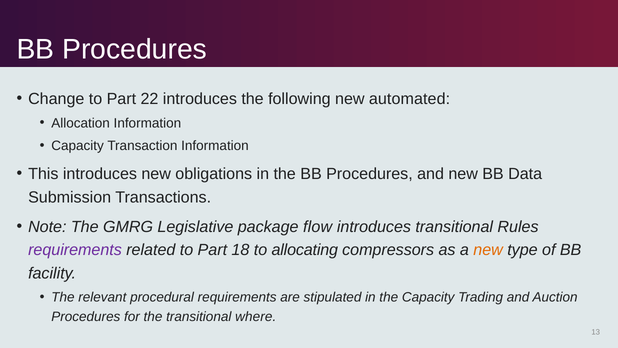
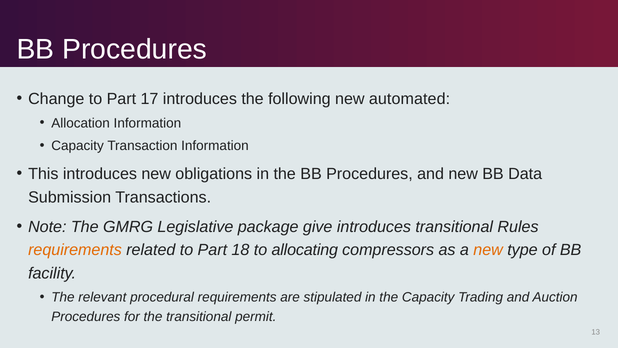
22: 22 -> 17
flow: flow -> give
requirements at (75, 250) colour: purple -> orange
where: where -> permit
